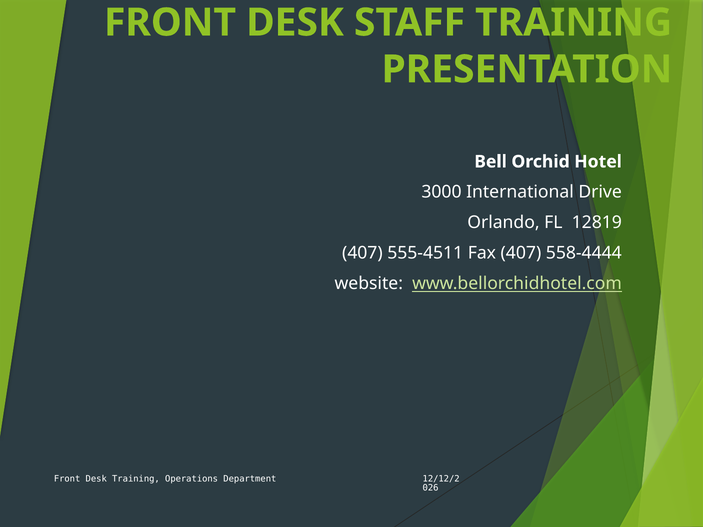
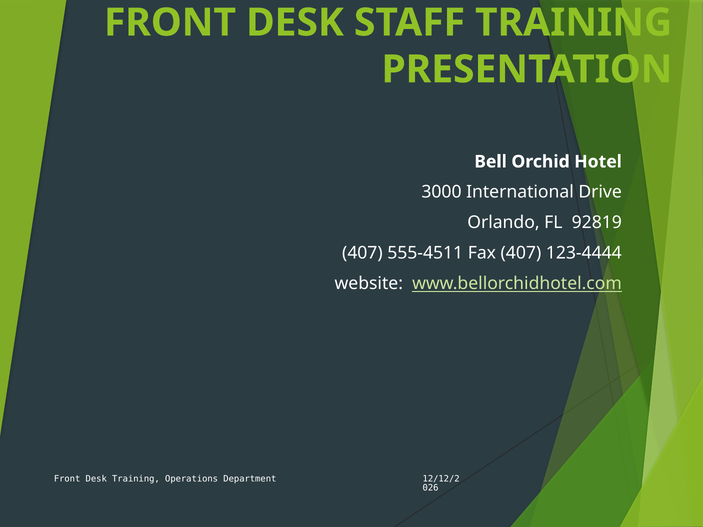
12819: 12819 -> 92819
558-4444: 558-4444 -> 123-4444
